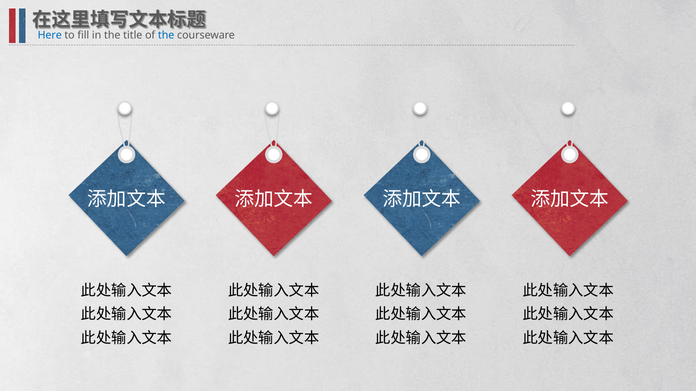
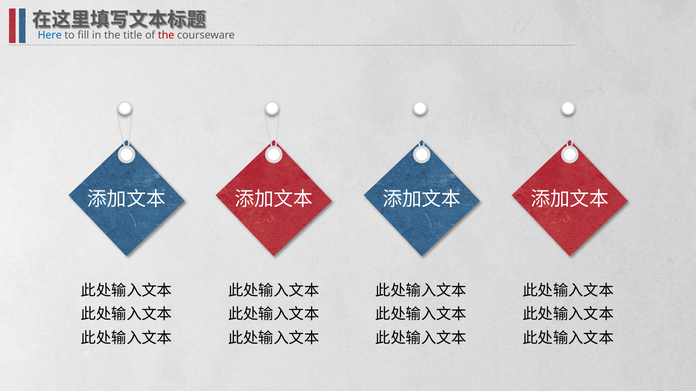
the at (166, 35) colour: blue -> red
